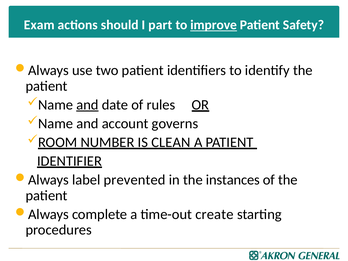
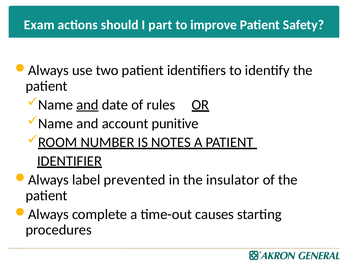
improve underline: present -> none
governs: governs -> punitive
CLEAN: CLEAN -> NOTES
instances: instances -> insulator
create: create -> causes
